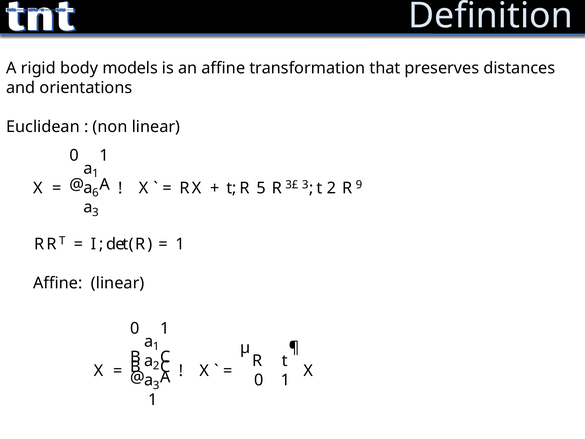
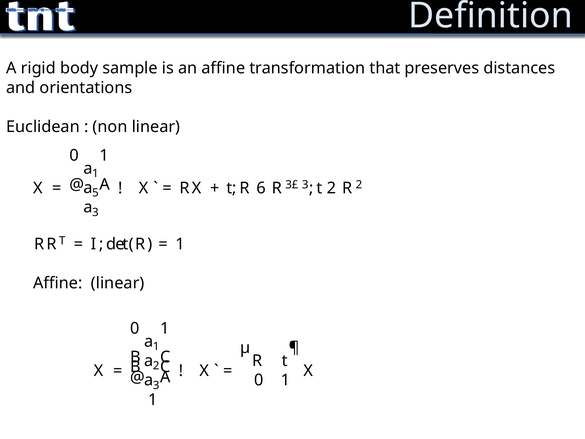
models: models -> sample
5: 5 -> 6
R 9: 9 -> 2
6: 6 -> 5
